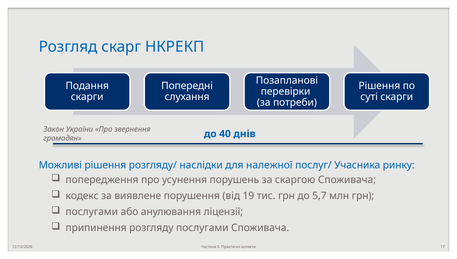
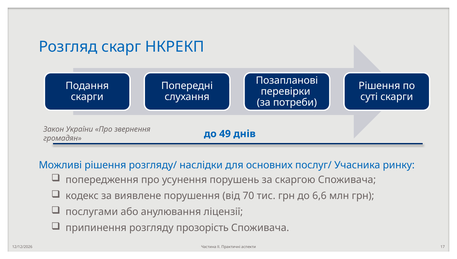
40: 40 -> 49
належної: належної -> основних
19: 19 -> 70
5,7: 5,7 -> 6,6
розгляду послугами: послугами -> прозорість
